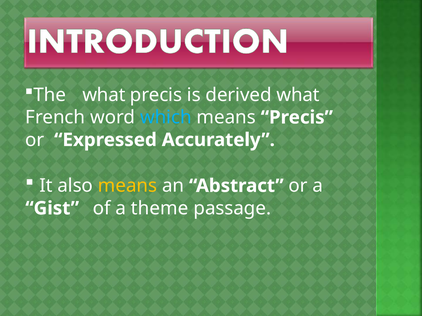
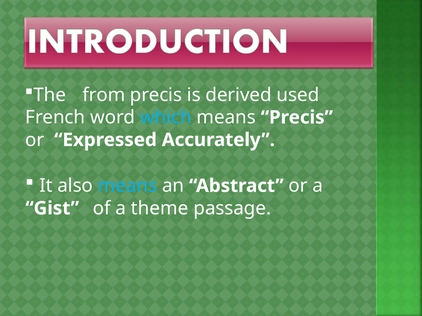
The what: what -> from
derived what: what -> used
means at (128, 186) colour: yellow -> light blue
